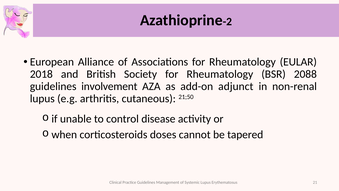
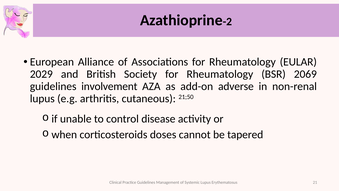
2018: 2018 -> 2029
2088: 2088 -> 2069
adjunct: adjunct -> adverse
